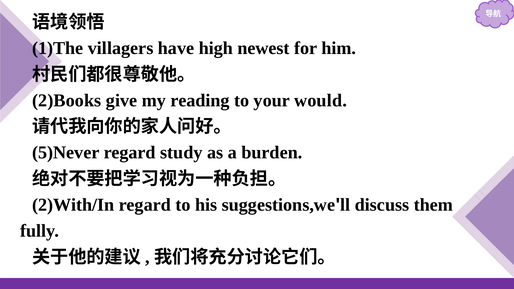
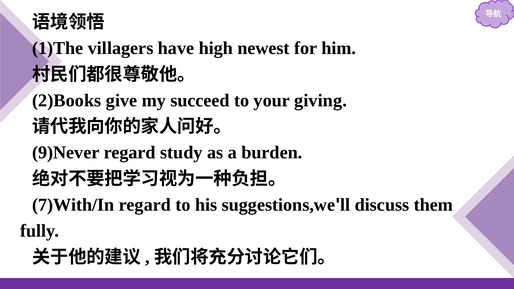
reading: reading -> succeed
would: would -> giving
5)Never: 5)Never -> 9)Never
2)With/In: 2)With/In -> 7)With/In
